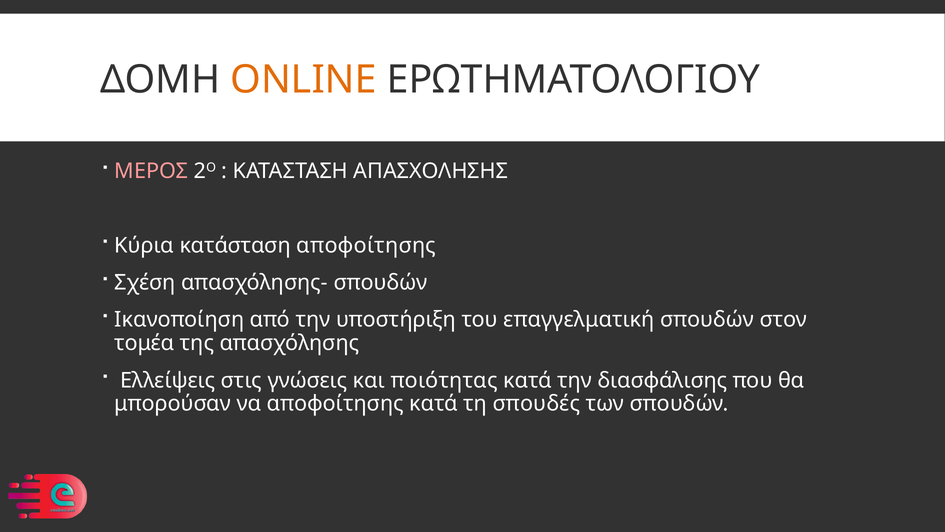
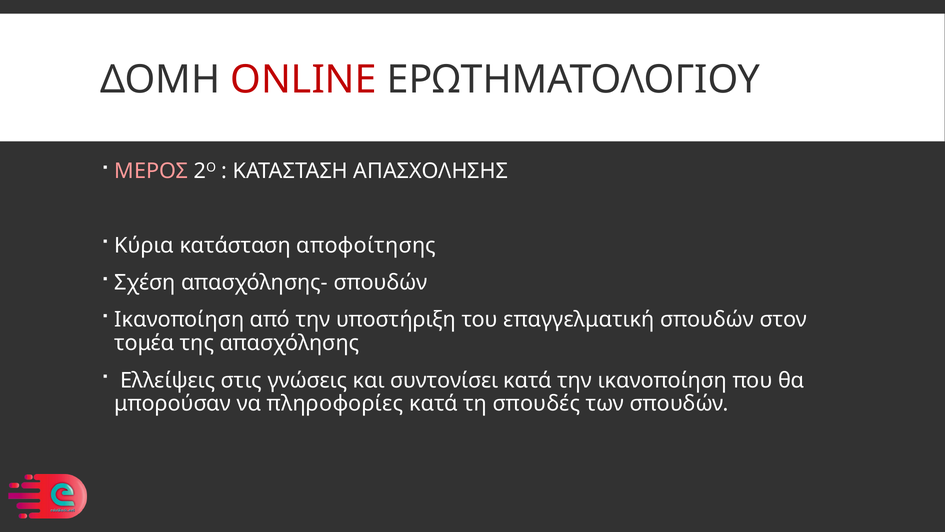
ONLINE colour: orange -> red
ποιότητας: ποιότητας -> συντονίσει
την διασφάλισης: διασφάλισης -> ικανοποίηση
να αποφοίτησης: αποφοίτησης -> πληροφορίες
